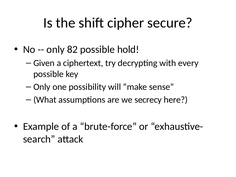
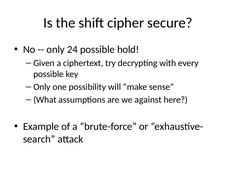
82: 82 -> 24
secrecy: secrecy -> against
